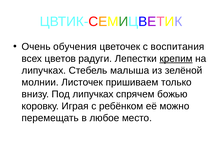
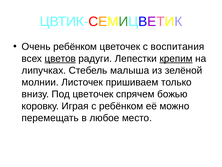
Очень обучения: обучения -> ребёнком
цветов underline: none -> present
Под липучках: липучках -> цветочек
